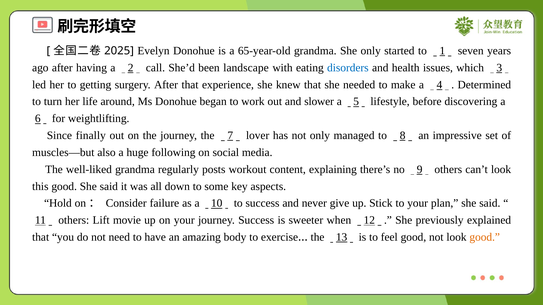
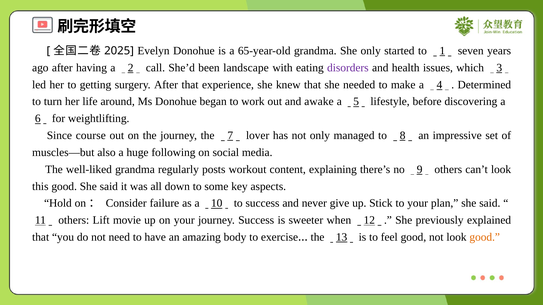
disorders colour: blue -> purple
slower: slower -> awake
finally: finally -> course
